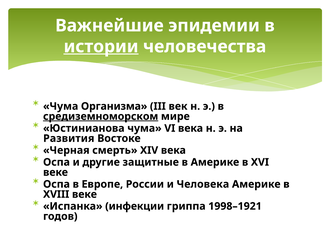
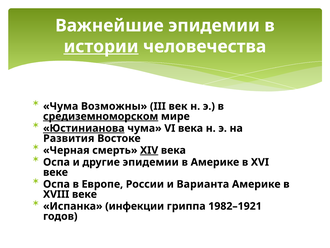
Организма: Организма -> Возможны
Юстинианова underline: none -> present
XIV underline: none -> present
другие защитные: защитные -> эпидемии
Человека: Человека -> Варианта
1998–1921: 1998–1921 -> 1982–1921
